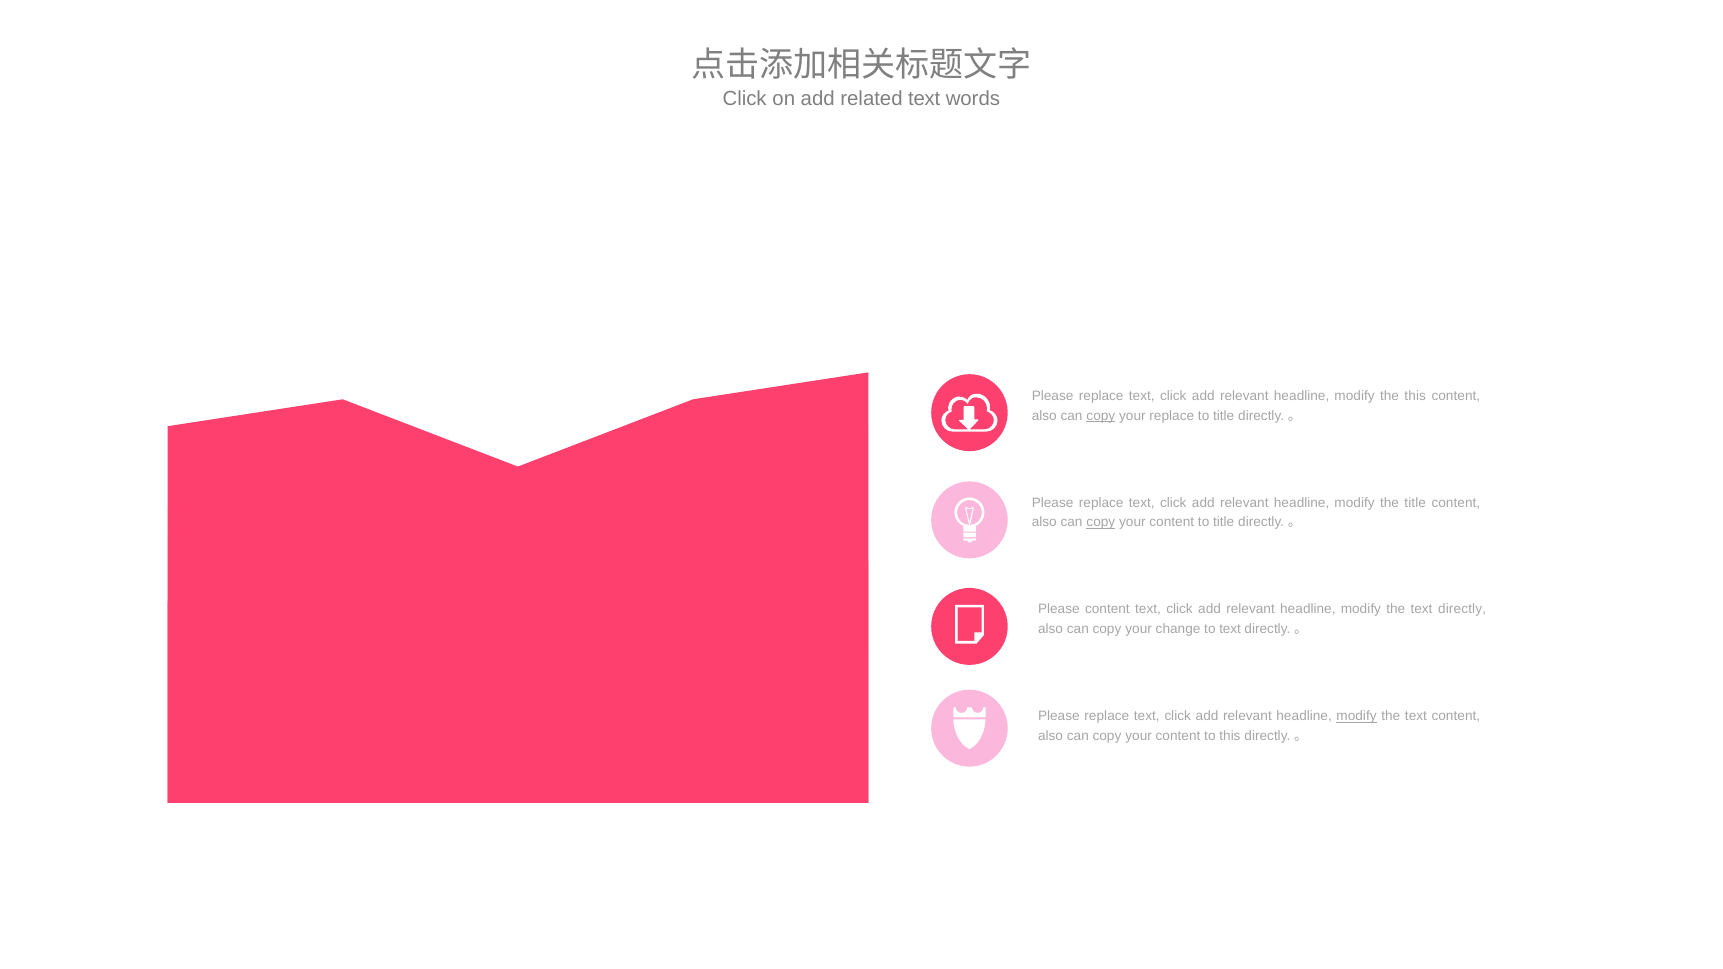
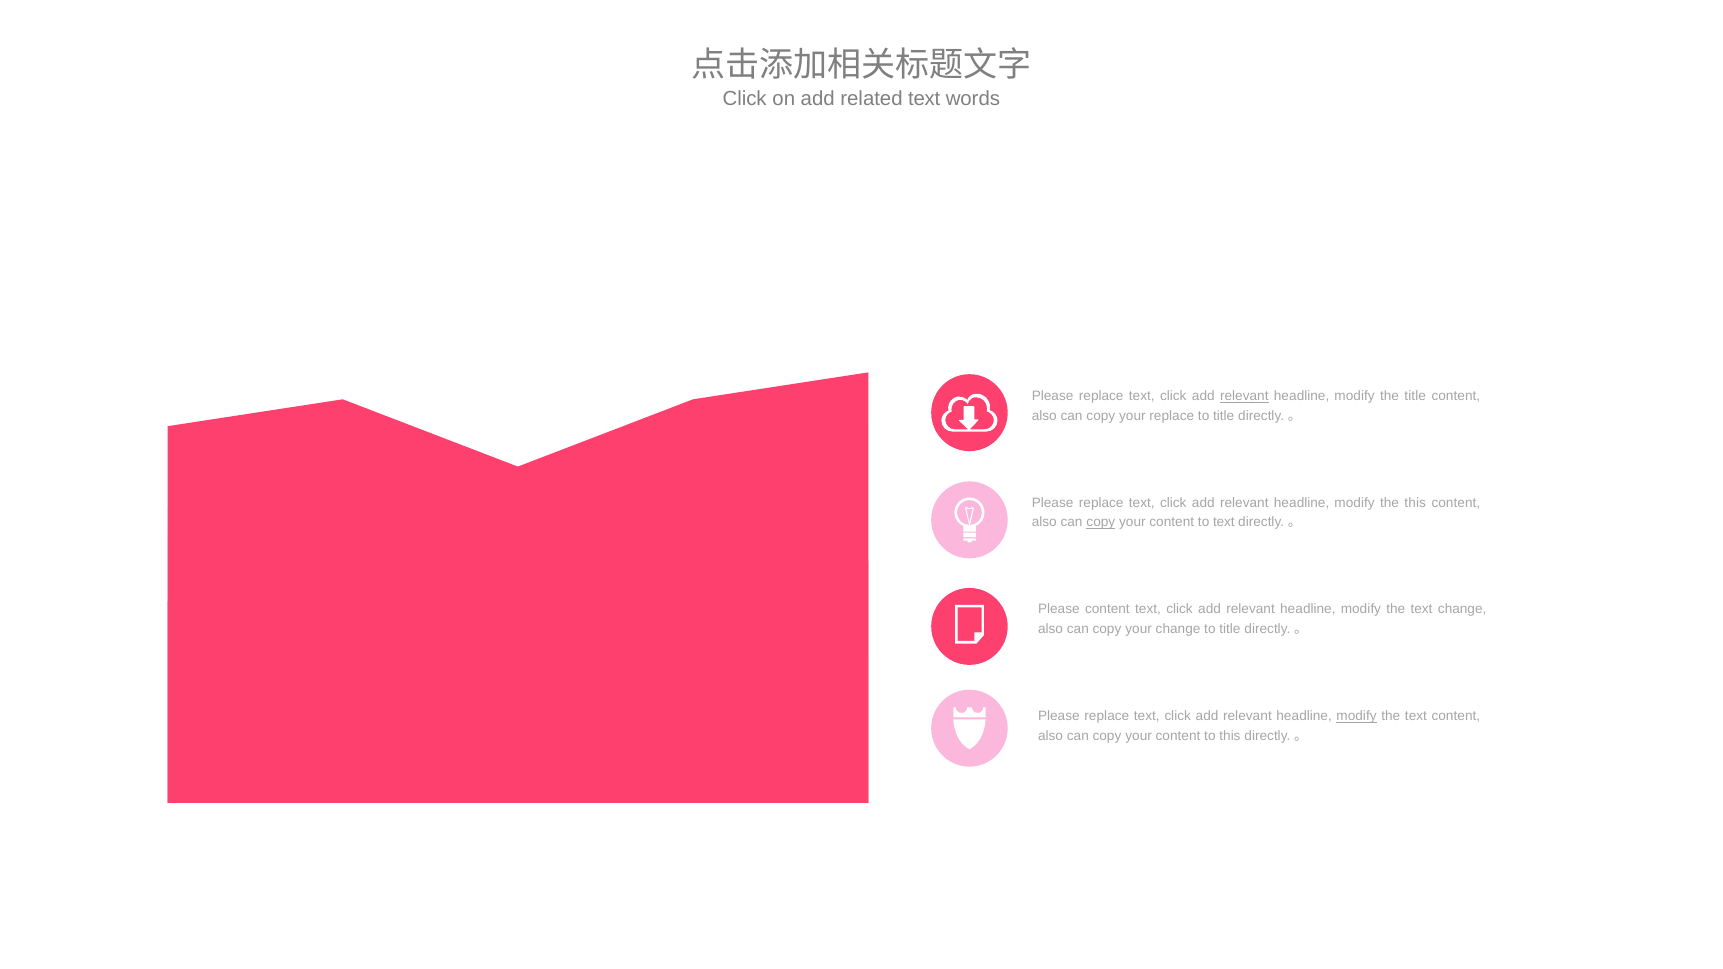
relevant at (1244, 396) underline: none -> present
the this: this -> title
copy at (1101, 416) underline: present -> none
the title: title -> this
content to title: title -> text
the text directly: directly -> change
text at (1230, 629): text -> title
